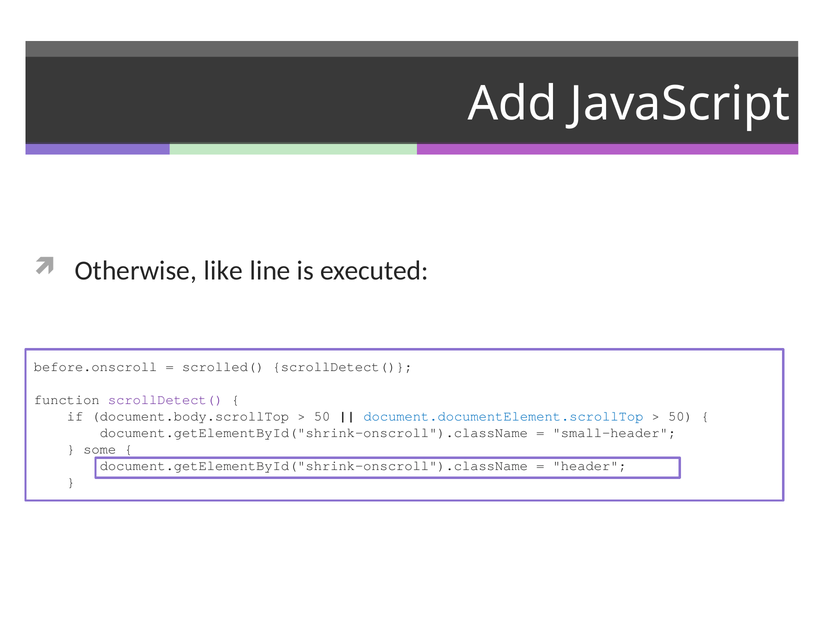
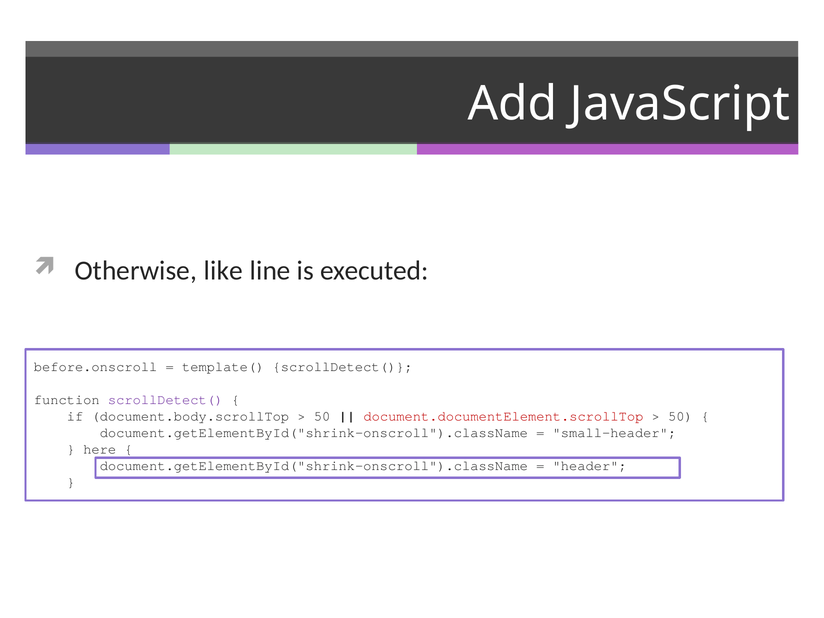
scrolled(: scrolled( -> template(
document.documentElement.scrollTop colour: blue -> red
some: some -> here
